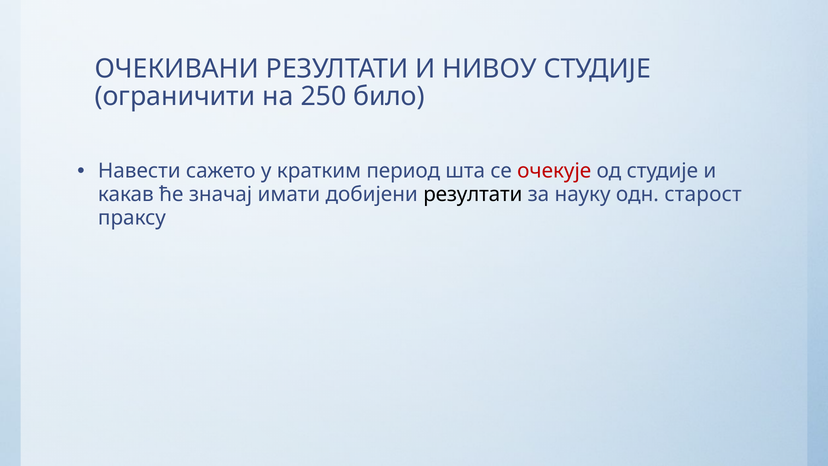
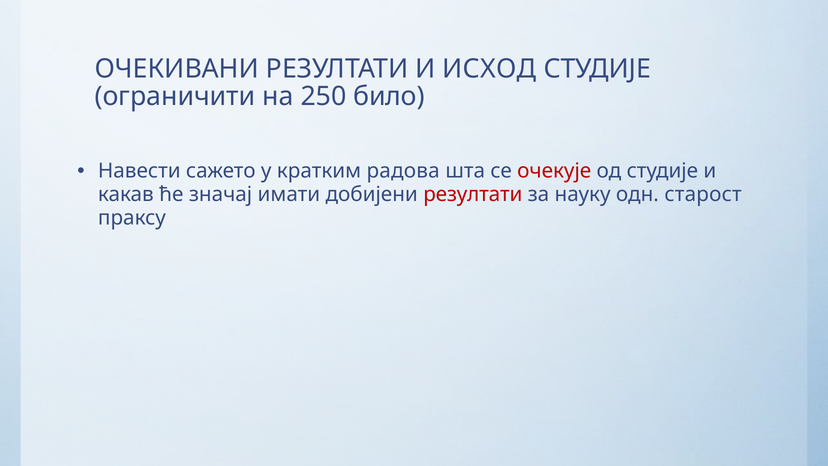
НИВОУ: НИВОУ -> ИСХОД
период: период -> радова
резултати at (473, 194) colour: black -> red
